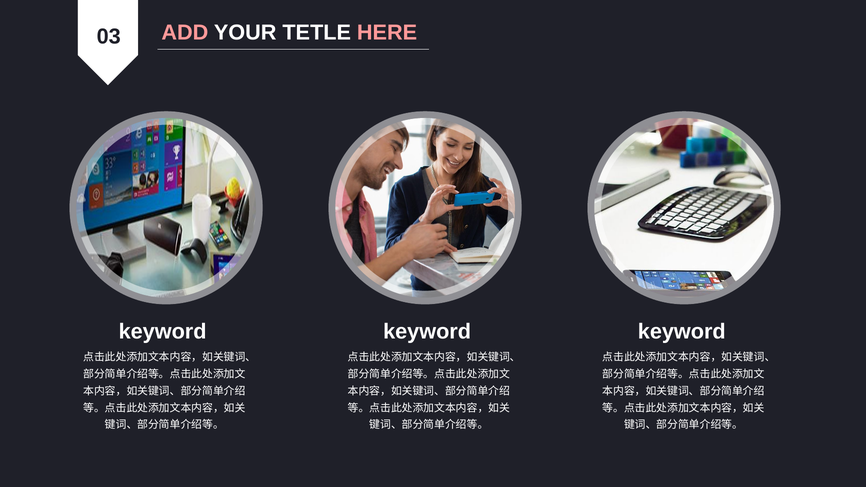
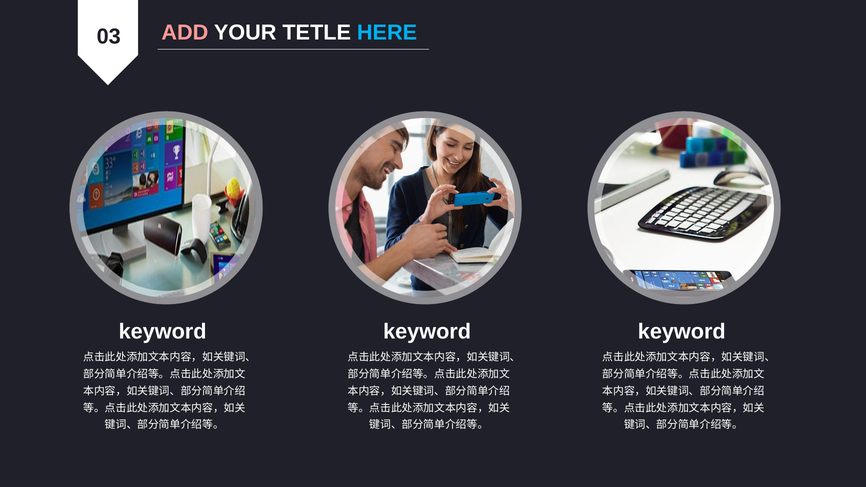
HERE colour: pink -> light blue
